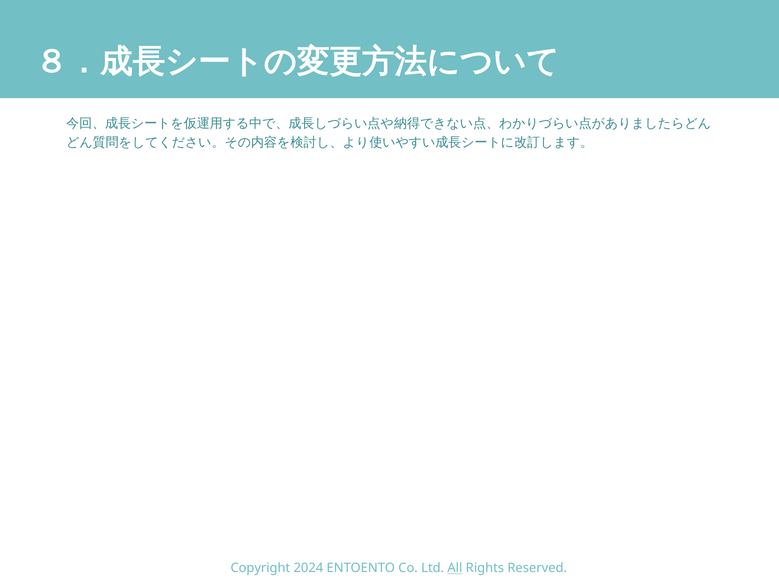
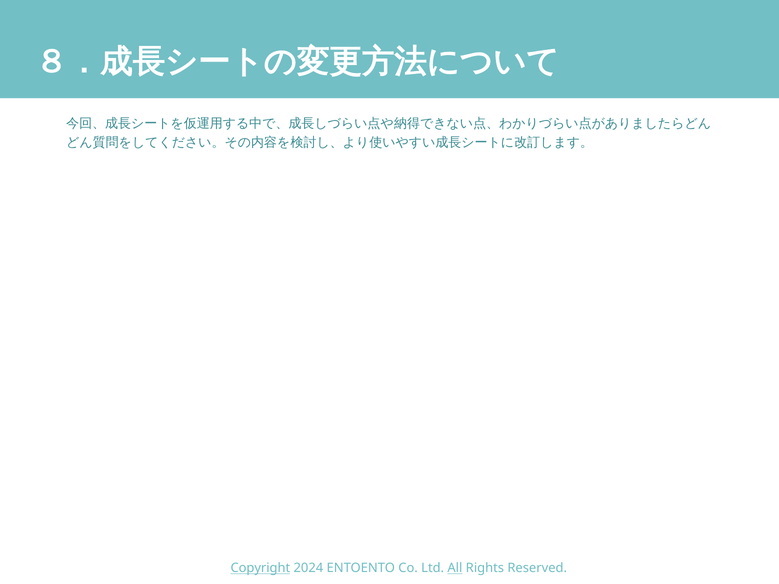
Copyright underline: none -> present
